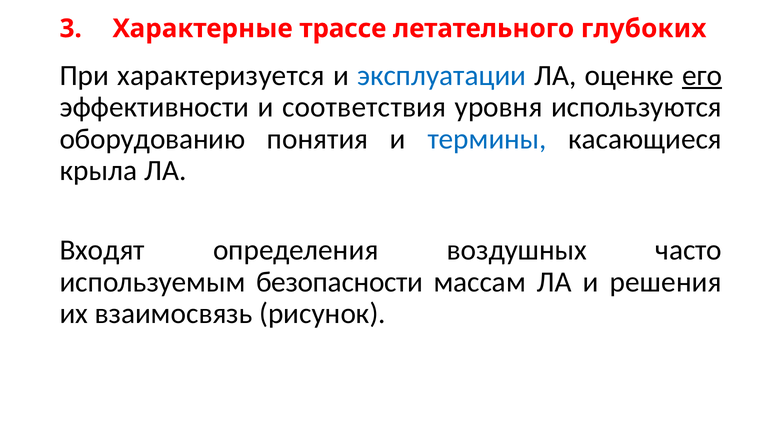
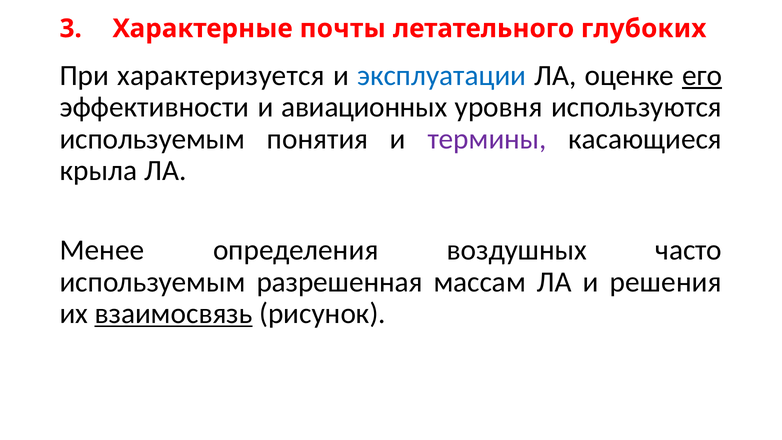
трассе: трассе -> почты
соответствия: соответствия -> авиационных
оборудованию at (152, 139): оборудованию -> используемым
термины colour: blue -> purple
Входят: Входят -> Менее
безопасности: безопасности -> разрешенная
взаимосвязь underline: none -> present
